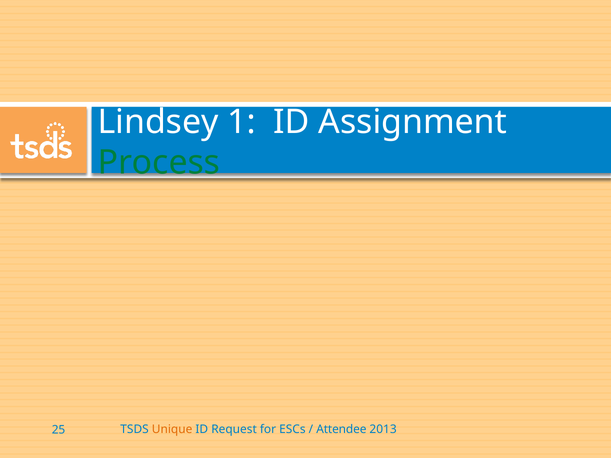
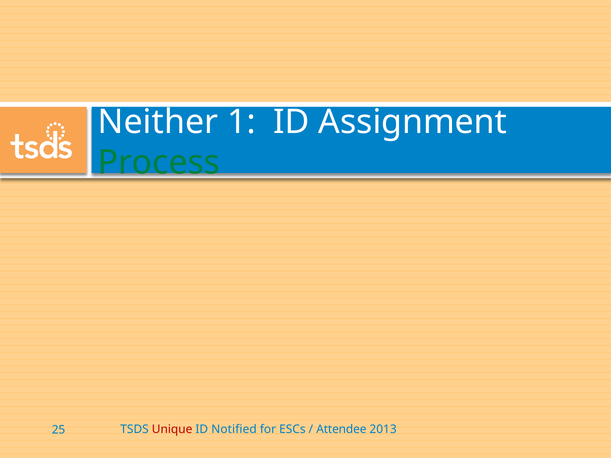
Lindsey: Lindsey -> Neither
Unique colour: orange -> red
Request: Request -> Notified
